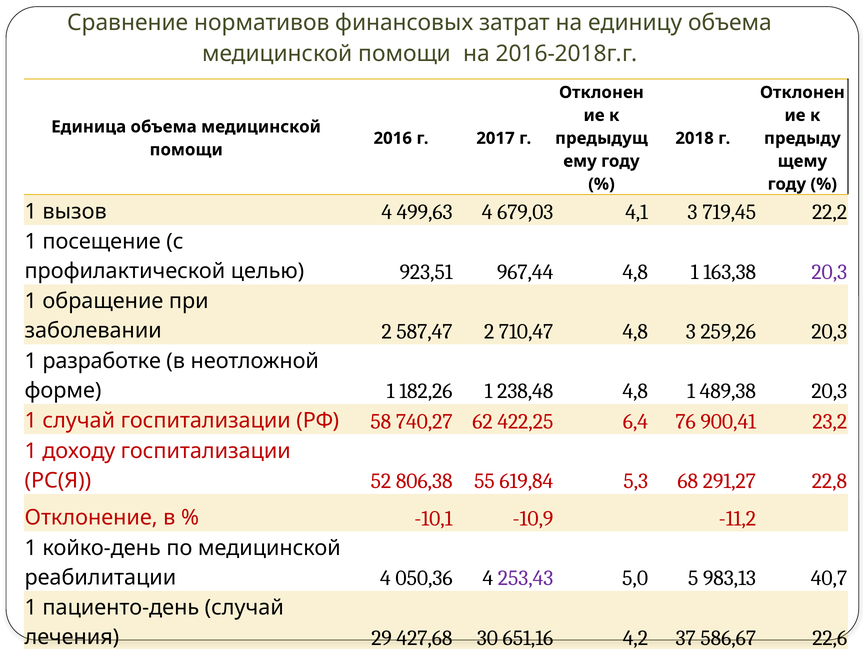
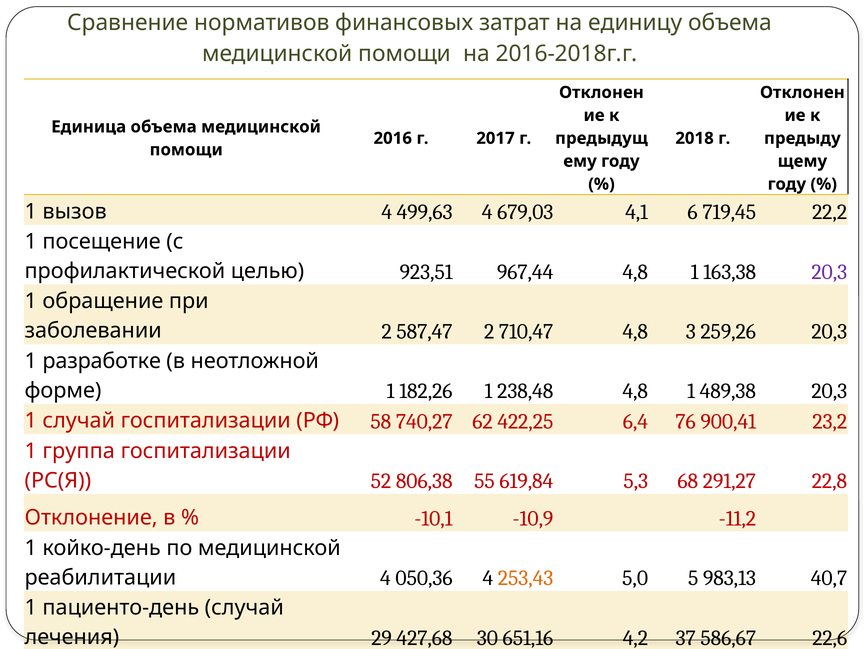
4,1 3: 3 -> 6
доходу: доходу -> группа
253,43 colour: purple -> orange
